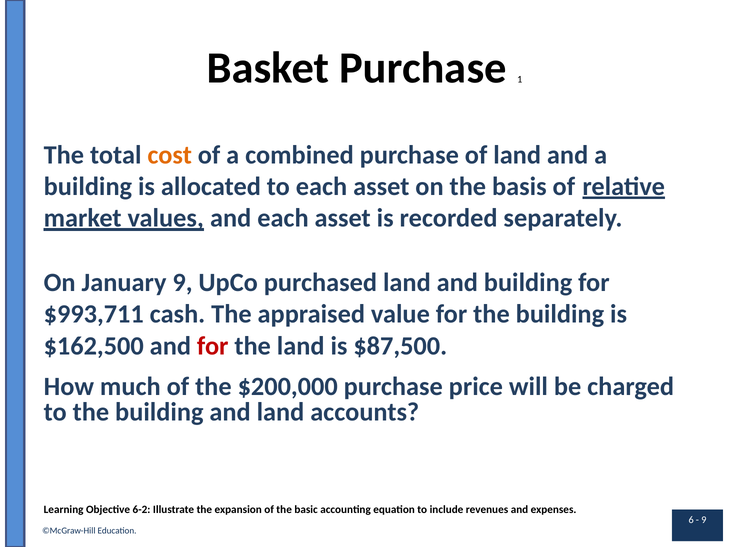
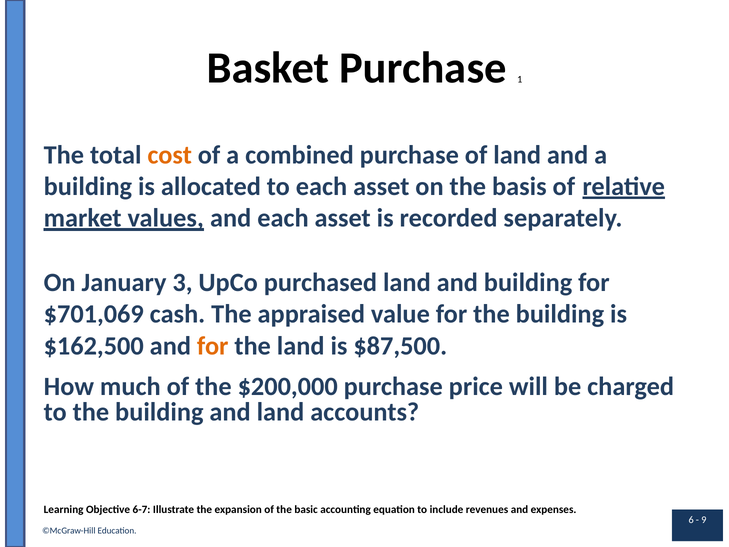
January 9: 9 -> 3
$993,711: $993,711 -> $701,069
for at (213, 346) colour: red -> orange
6-2: 6-2 -> 6-7
